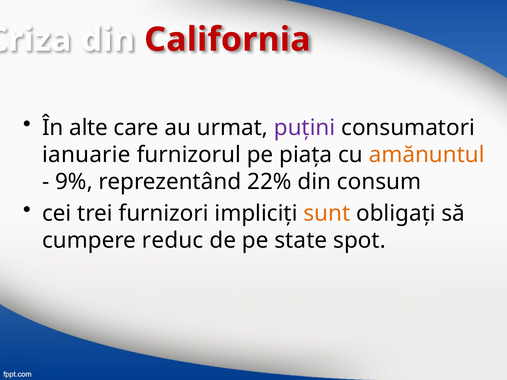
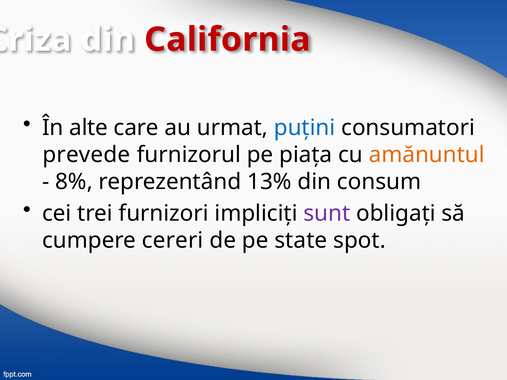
puţini colour: purple -> blue
ianuarie: ianuarie -> prevede
9%: 9% -> 8%
22%: 22% -> 13%
sunt colour: orange -> purple
reduc: reduc -> cereri
